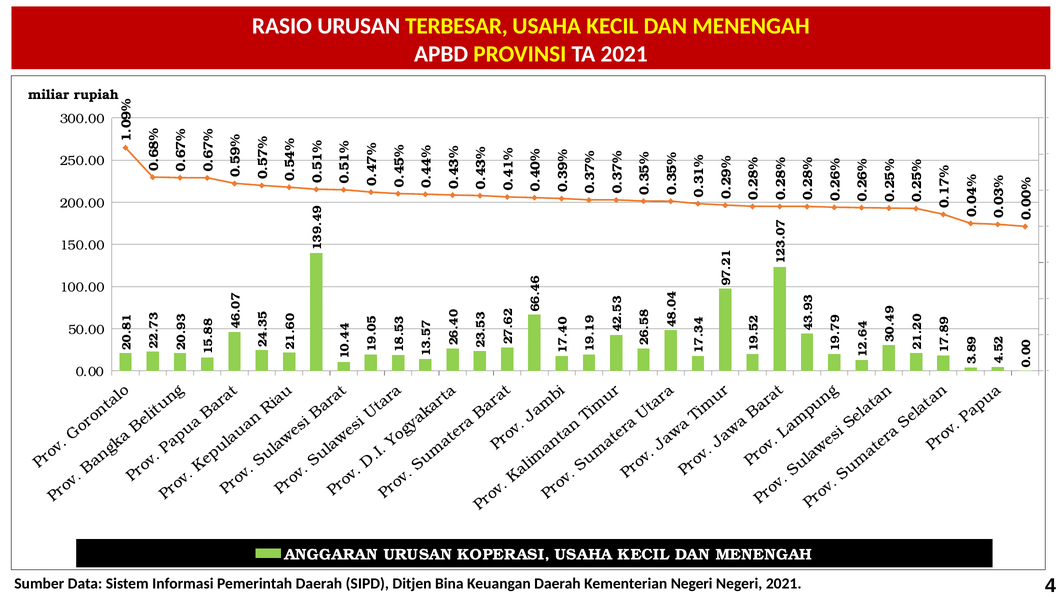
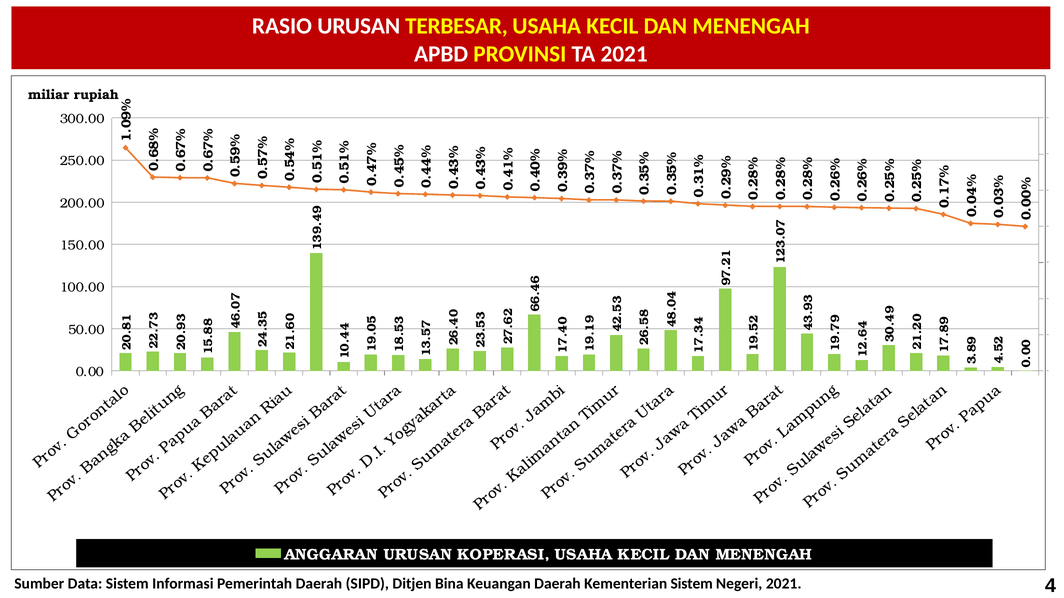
Kementerian Negeri: Negeri -> Sistem
